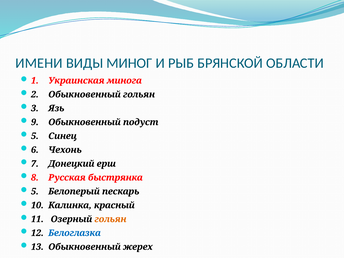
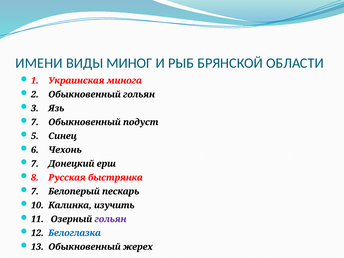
9 at (35, 122): 9 -> 7
5 at (35, 191): 5 -> 7
красный: красный -> изучить
гольян at (110, 219) colour: orange -> purple
